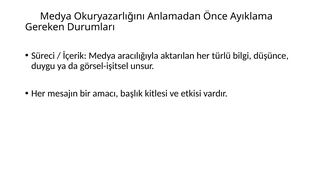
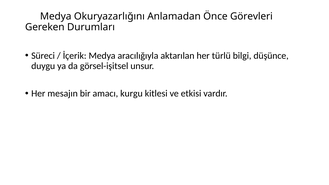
Ayıklama: Ayıklama -> Görevleri
başlık: başlık -> kurgu
